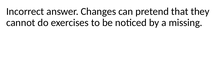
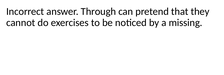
Changes: Changes -> Through
